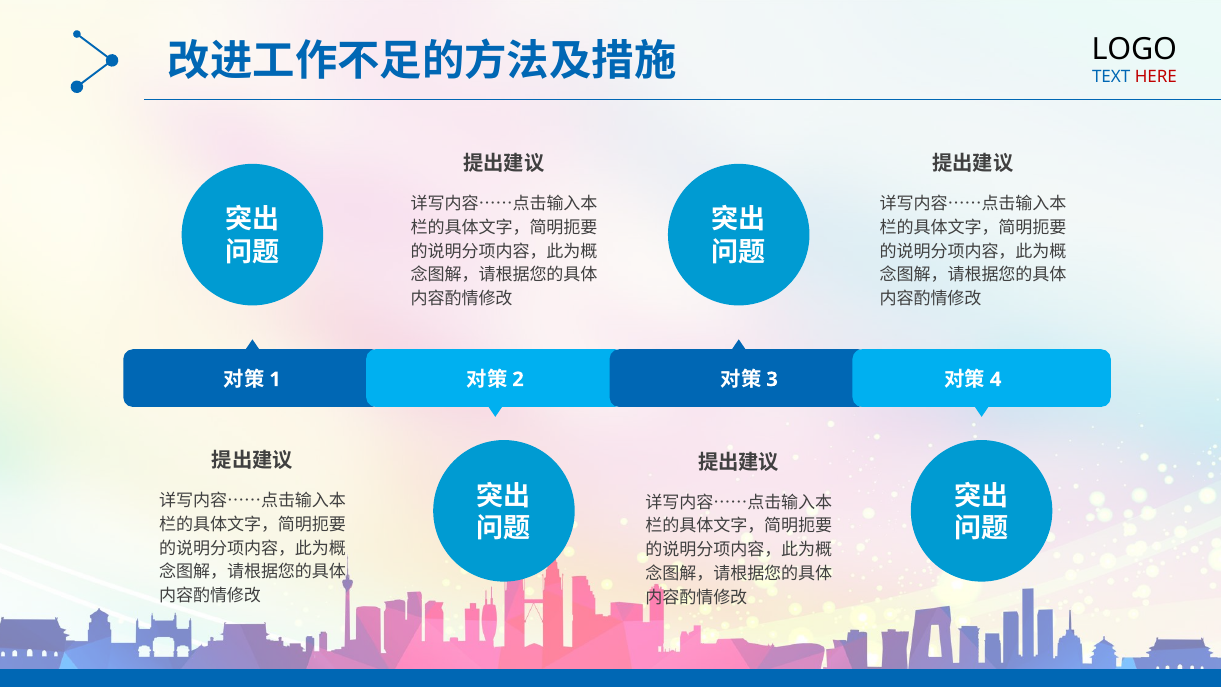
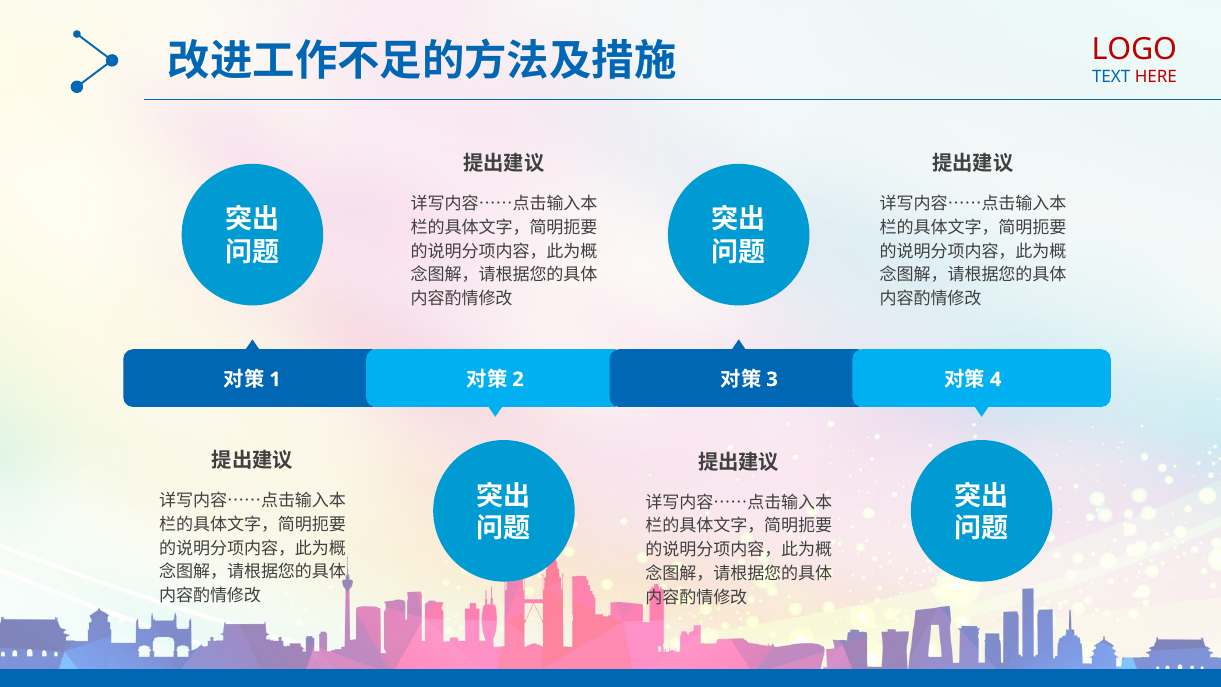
LOGO colour: black -> red
